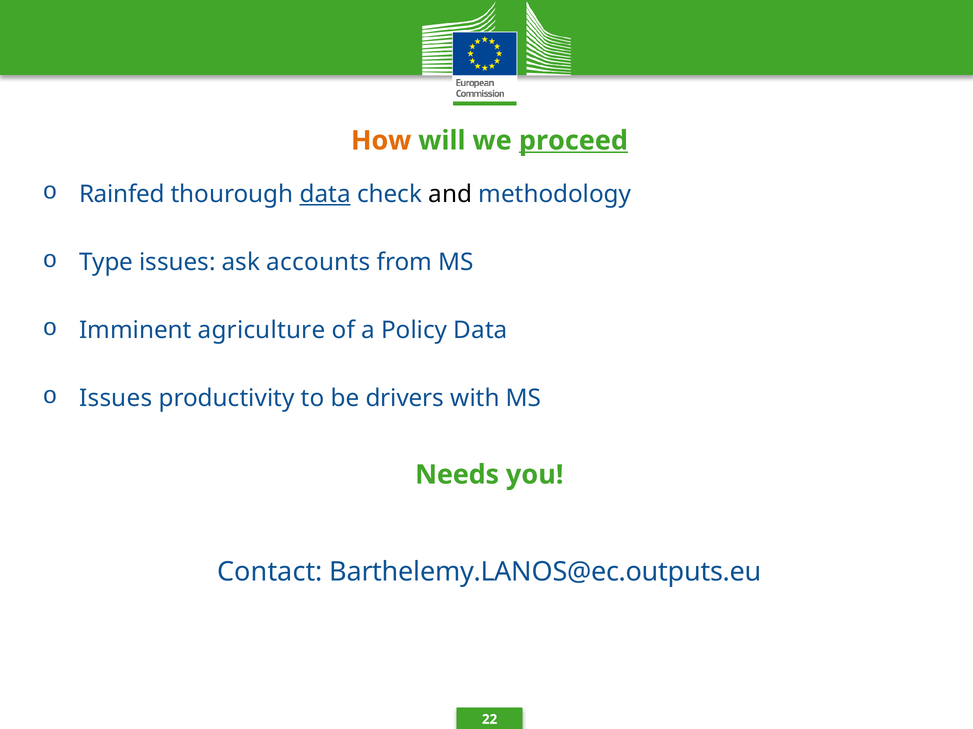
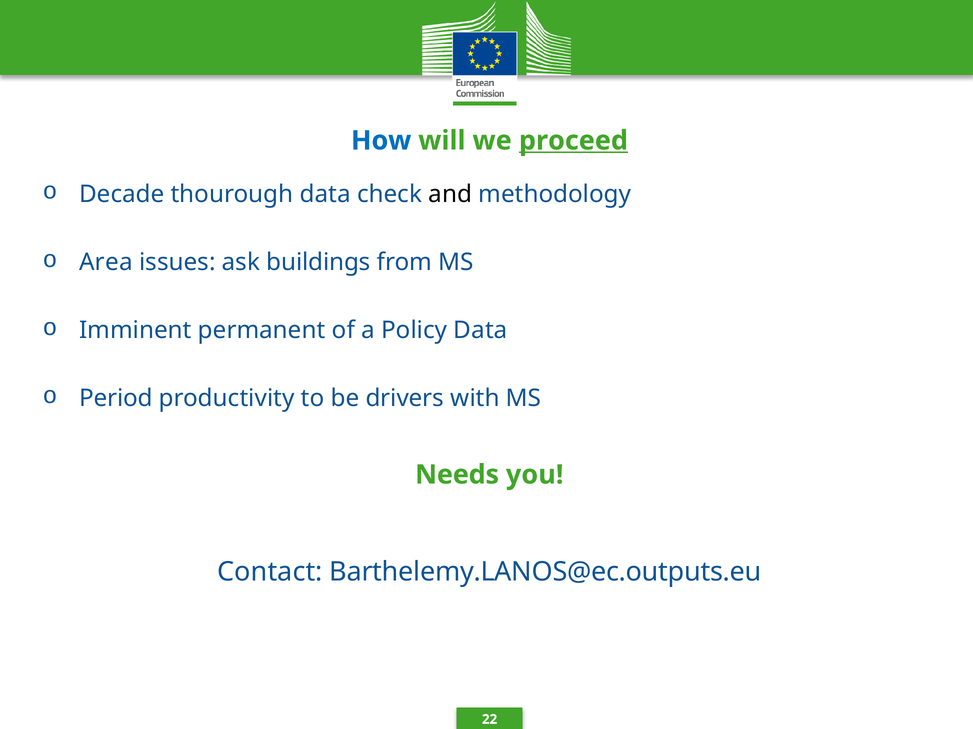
How colour: orange -> blue
Rainfed: Rainfed -> Decade
data at (325, 194) underline: present -> none
Type: Type -> Area
accounts: accounts -> buildings
agriculture: agriculture -> permanent
Issues at (116, 399): Issues -> Period
